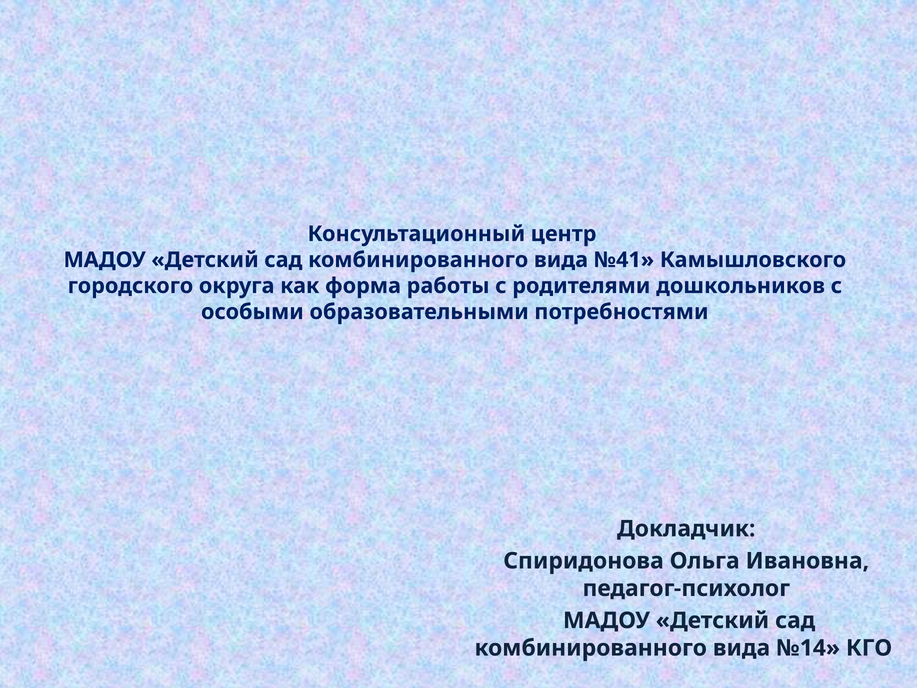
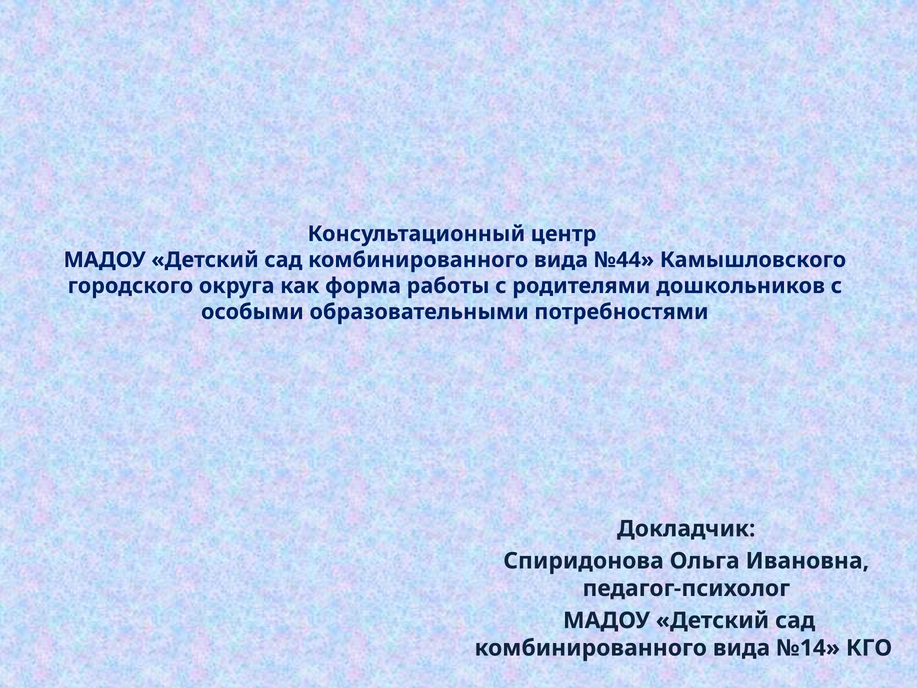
№41: №41 -> №44
